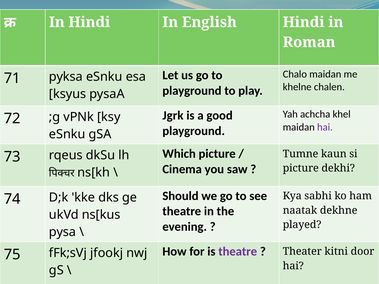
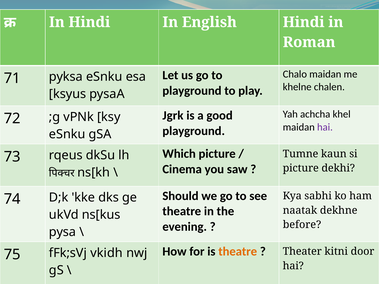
played: played -> before
theatre at (238, 252) colour: purple -> orange
jfookj: jfookj -> vkidh
